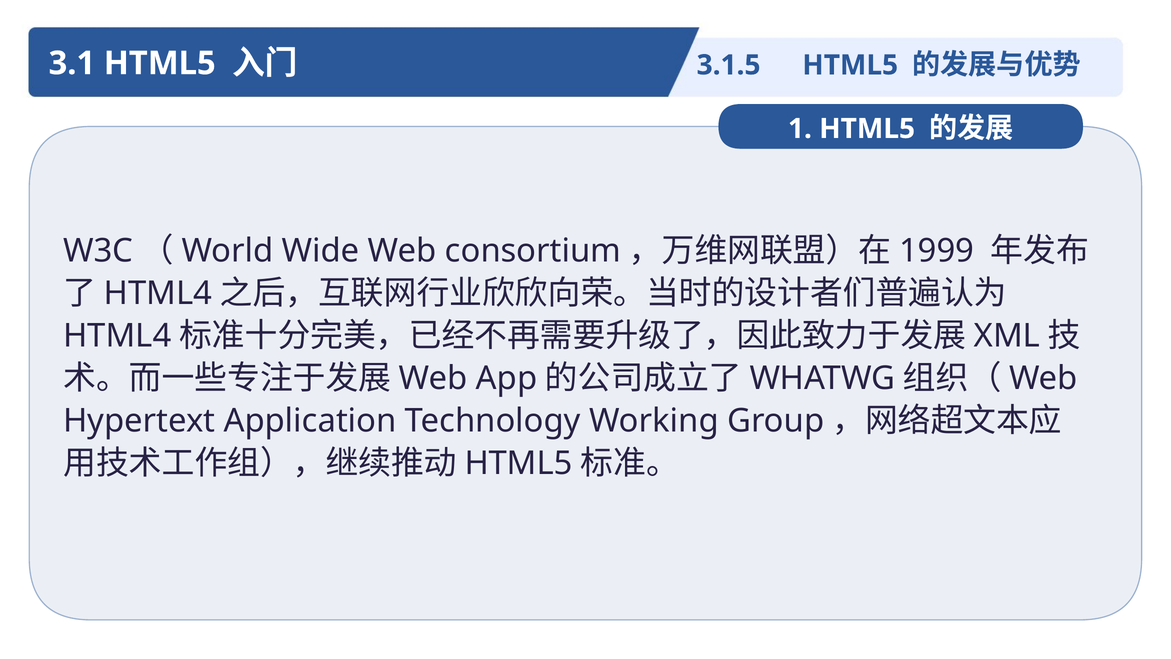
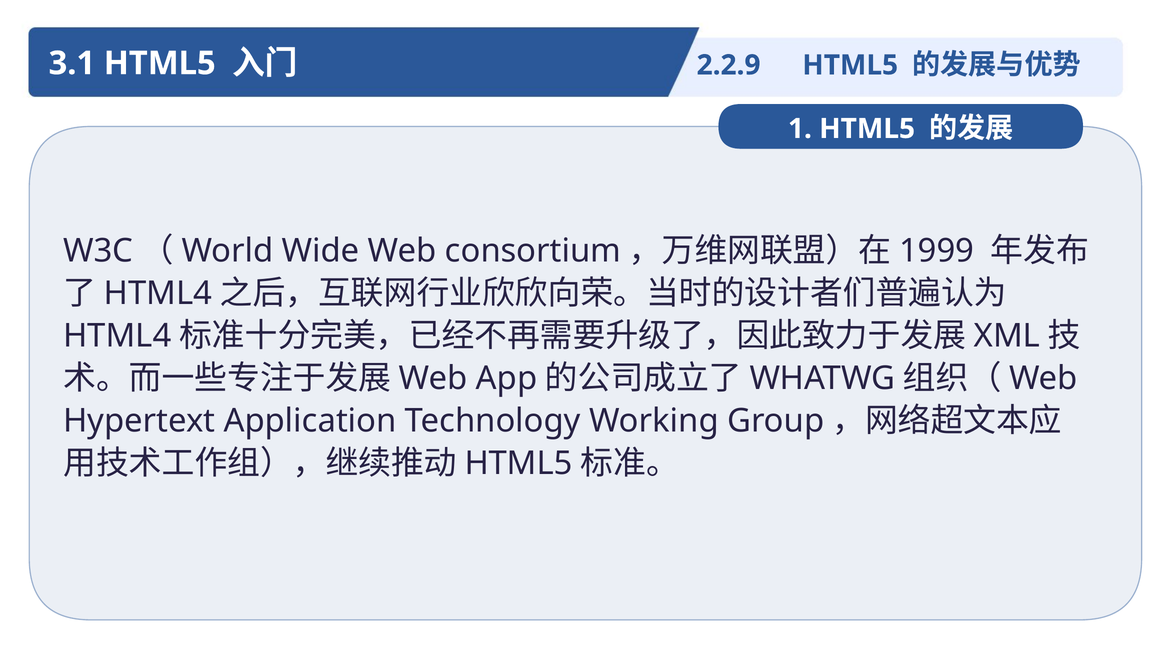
3.1.5: 3.1.5 -> 2.2.9
